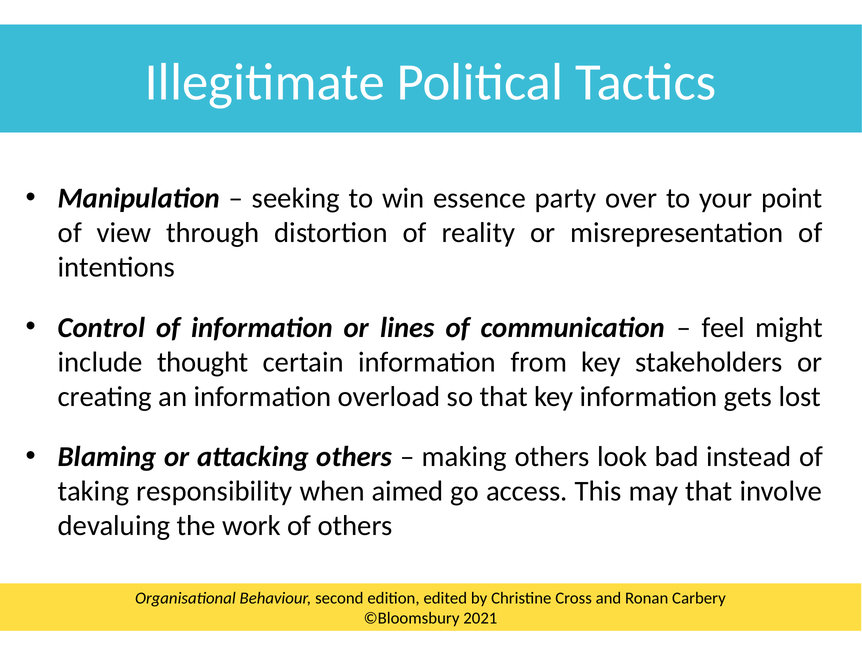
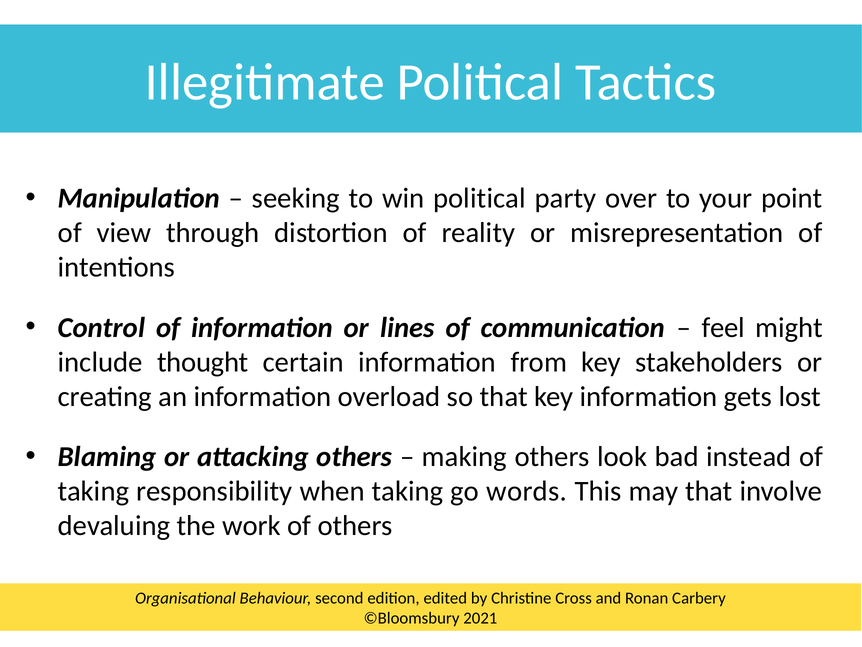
win essence: essence -> political
when aimed: aimed -> taking
access: access -> words
